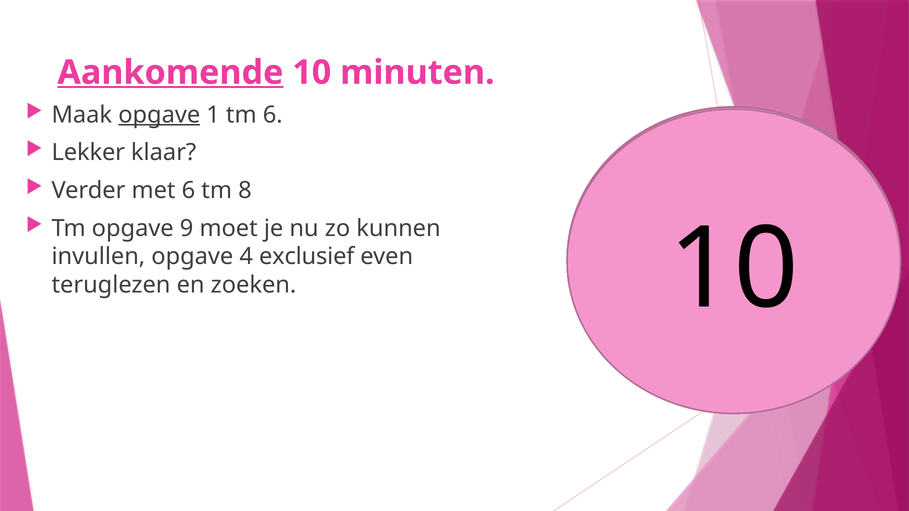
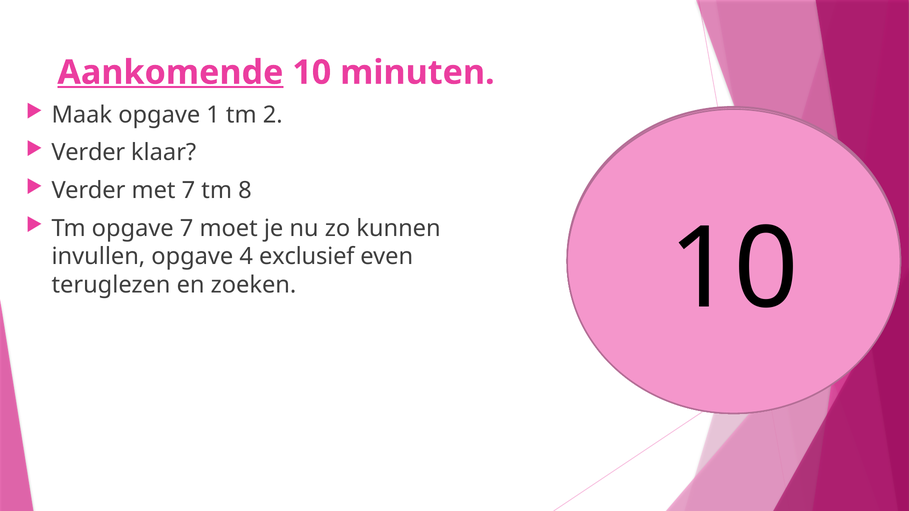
opgave at (159, 115) underline: present -> none
tm 6: 6 -> 2
Lekker at (88, 153): Lekker -> Verder
met 6: 6 -> 7
opgave 9: 9 -> 7
